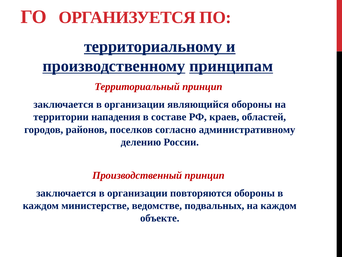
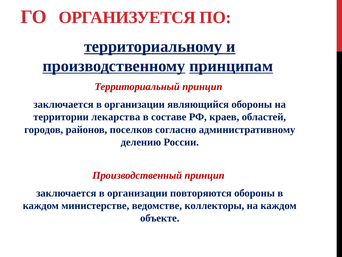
нападения: нападения -> лекарства
подвальных: подвальных -> коллекторы
